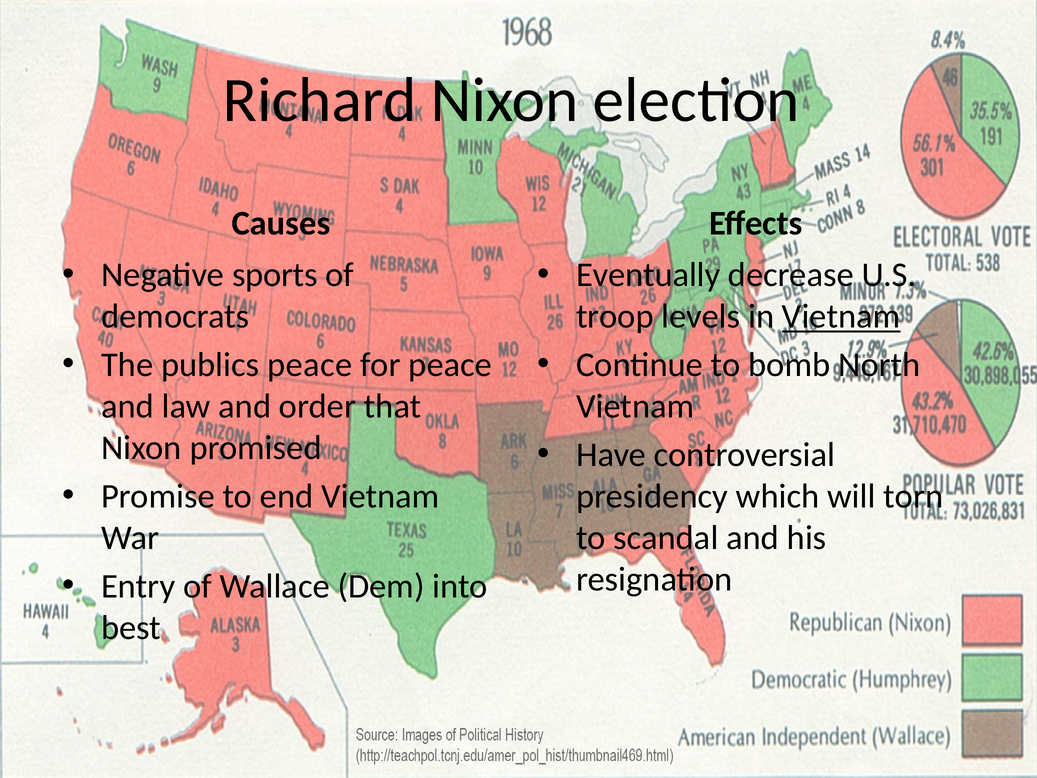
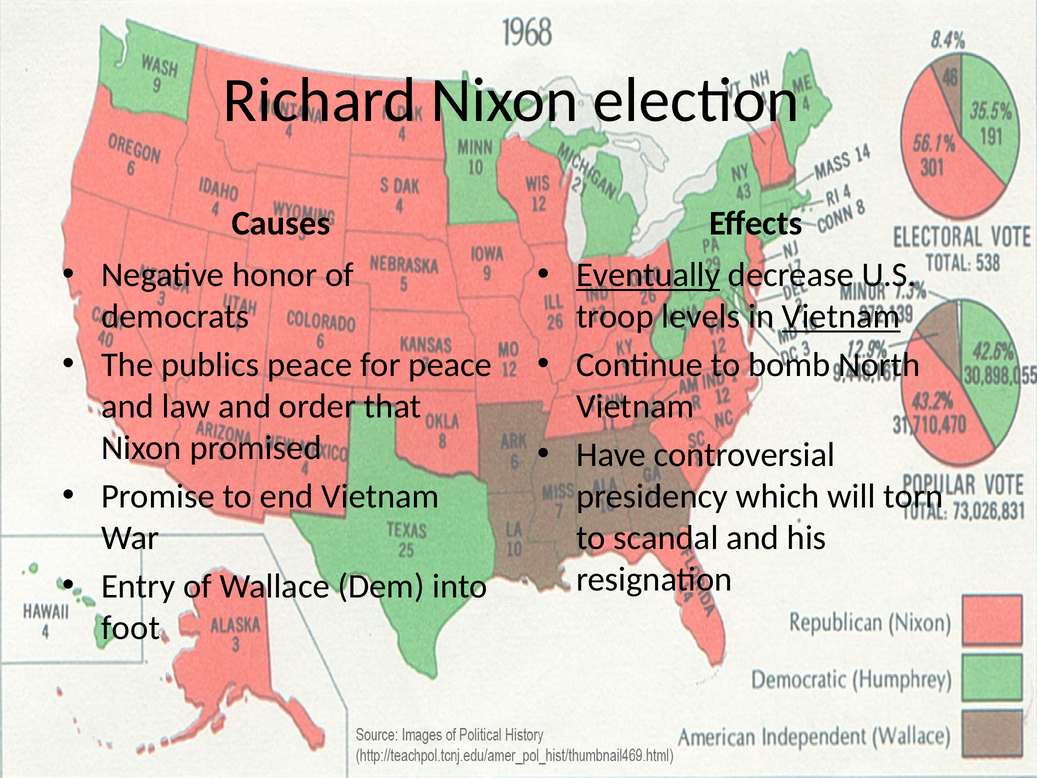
sports: sports -> honor
Eventually underline: none -> present
best: best -> foot
